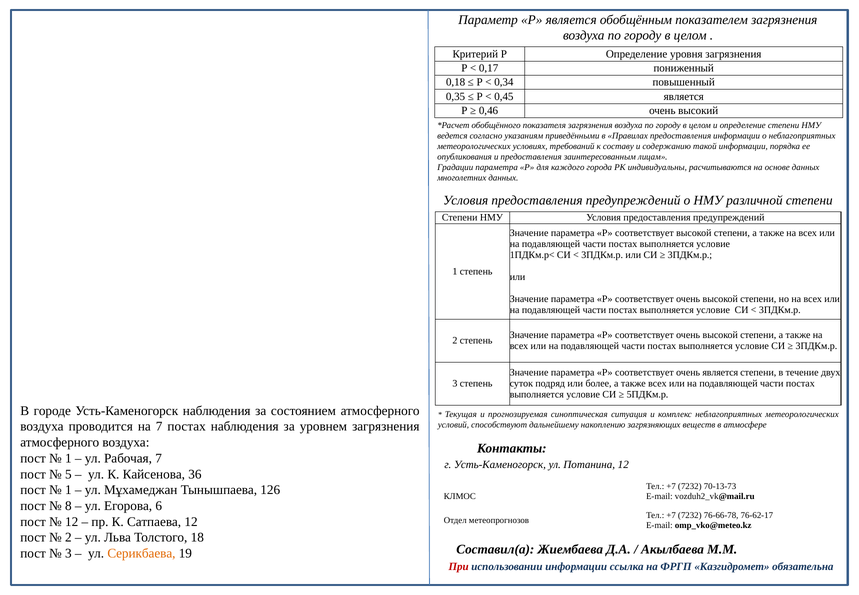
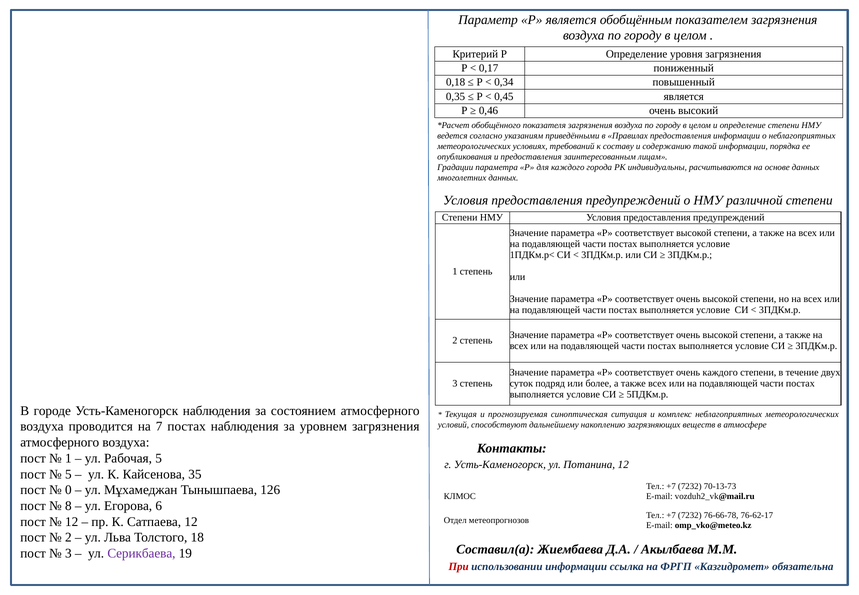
очень является: является -> каждого
Рабочая 7: 7 -> 5
36: 36 -> 35
1 at (68, 490): 1 -> 0
Серикбаева colour: orange -> purple
